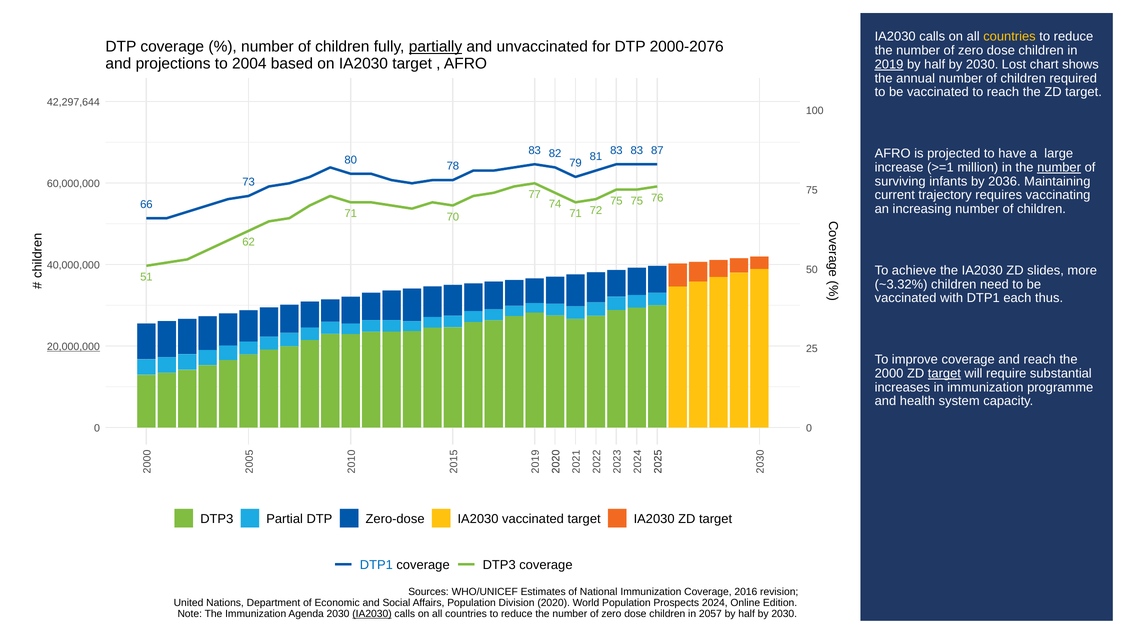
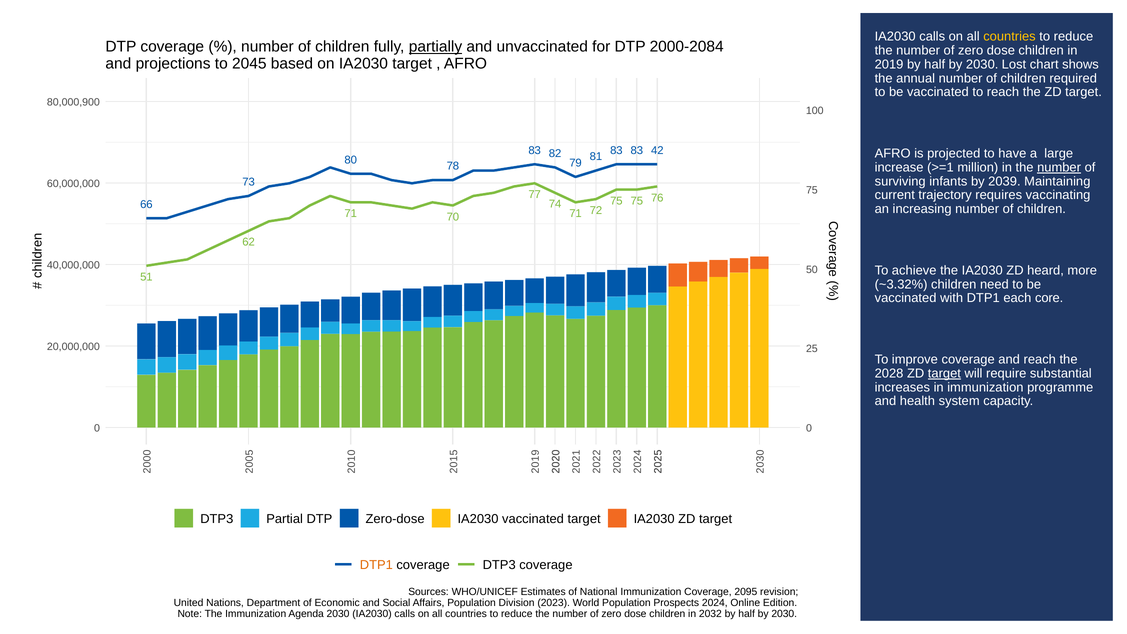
2000-2076: 2000-2076 -> 2000-2084
2004: 2004 -> 2045
2019 underline: present -> none
42,297,644: 42,297,644 -> 80,000,900
87: 87 -> 42
2036: 2036 -> 2039
slides: slides -> heard
thus: thus -> core
20,000,000 underline: present -> none
2000: 2000 -> 2028
DTP1 at (376, 565) colour: blue -> orange
2016: 2016 -> 2095
2020: 2020 -> 2023
IA2030 at (372, 614) underline: present -> none
2057: 2057 -> 2032
